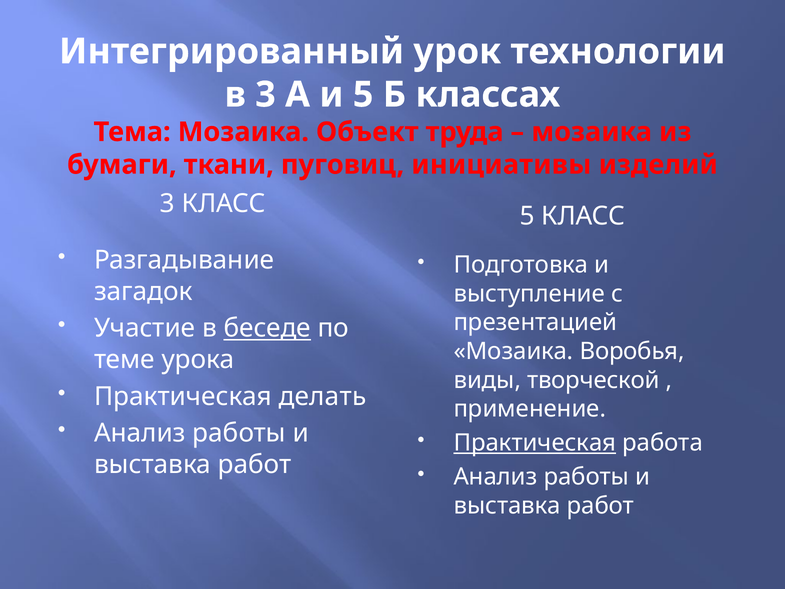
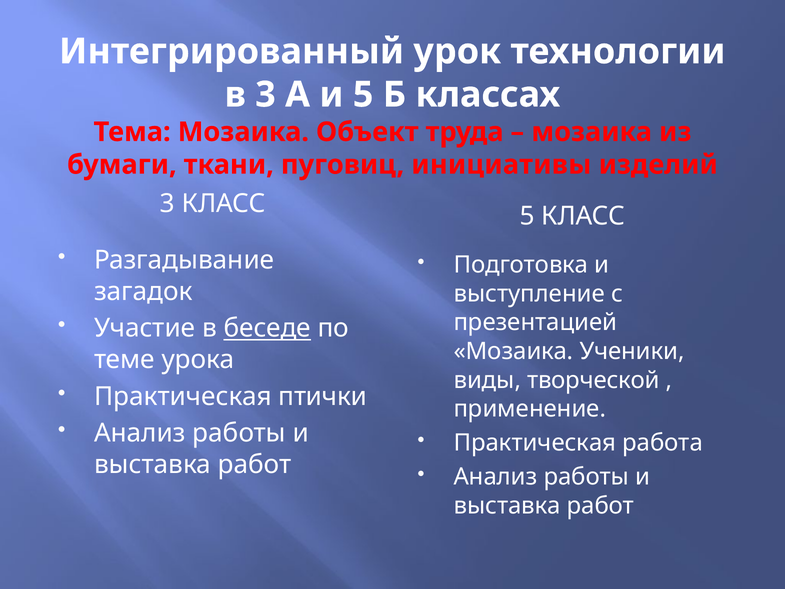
Воробья: Воробья -> Ученики
делать: делать -> птички
Практическая at (535, 443) underline: present -> none
